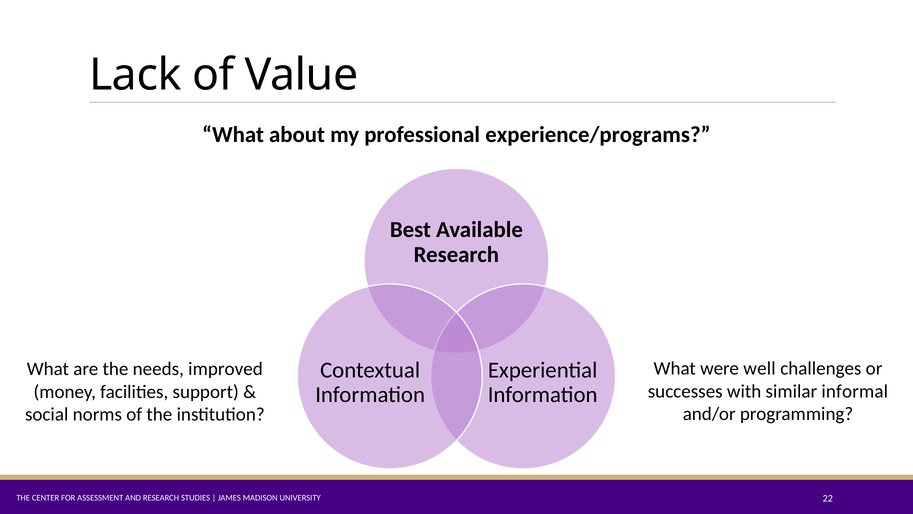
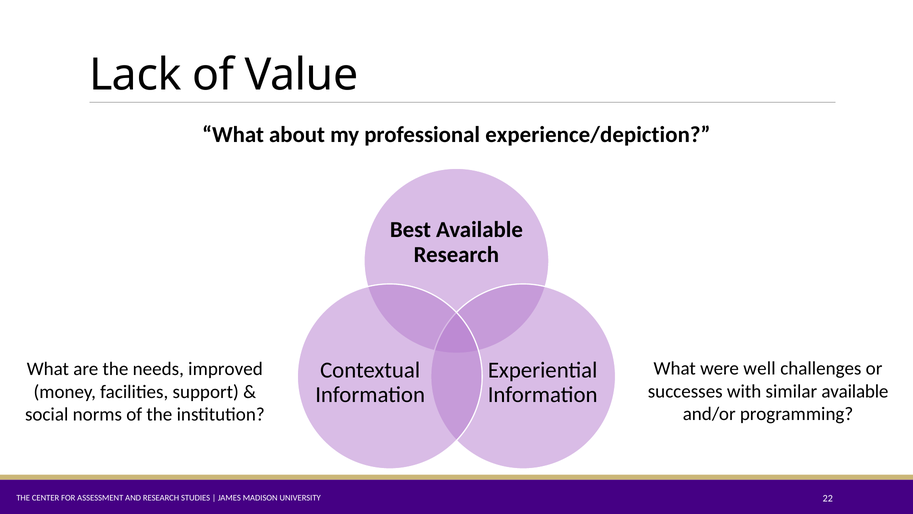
experience/programs: experience/programs -> experience/depiction
similar informal: informal -> available
